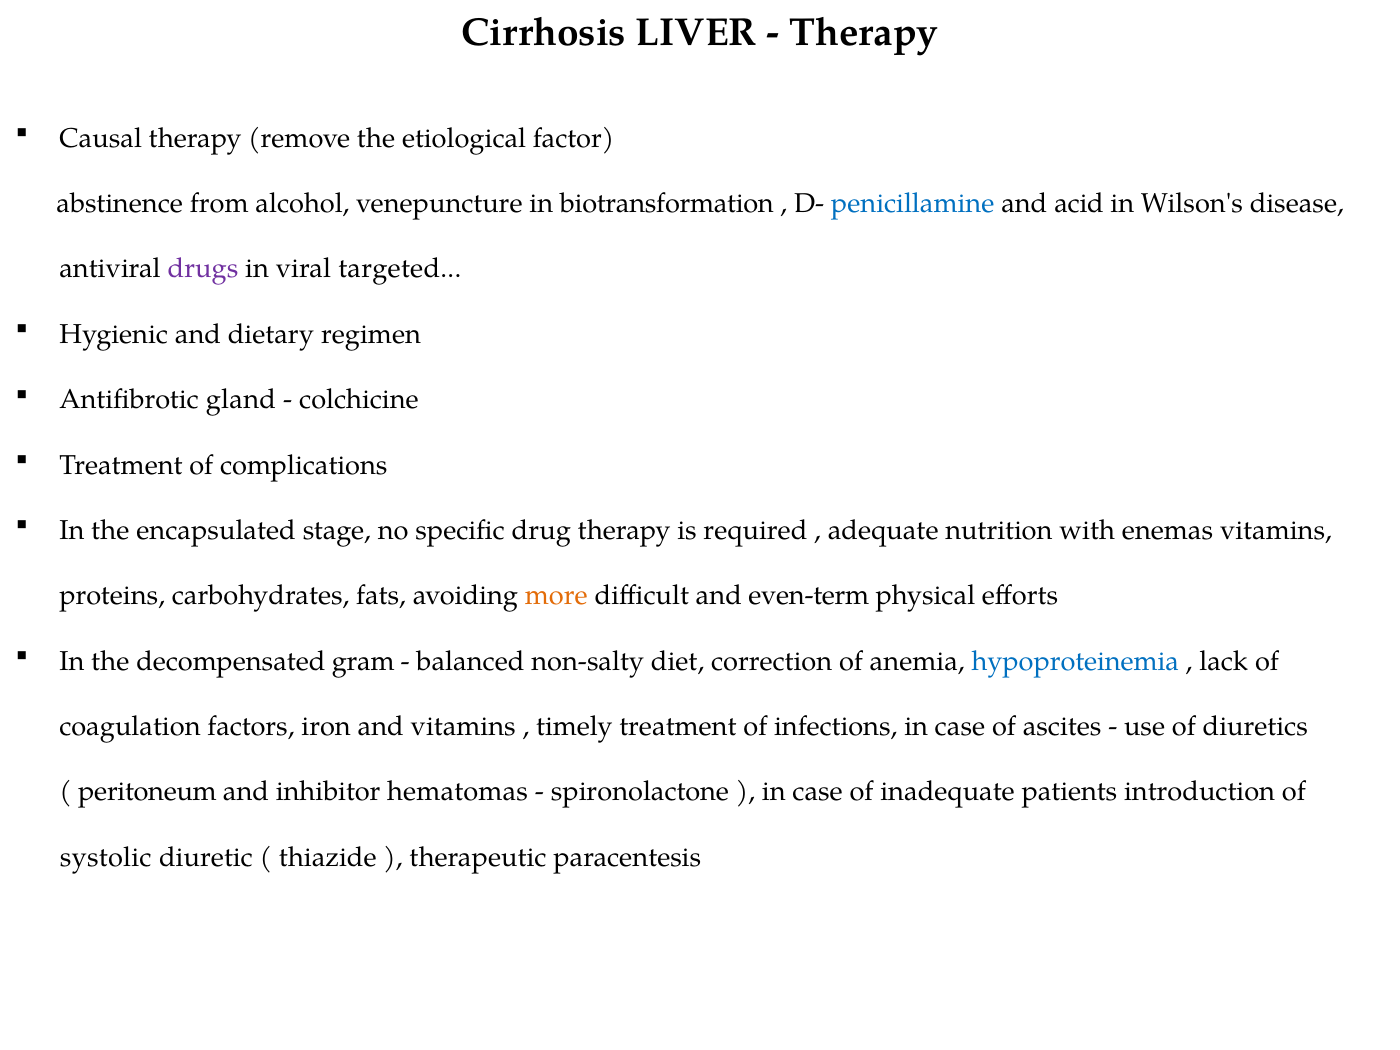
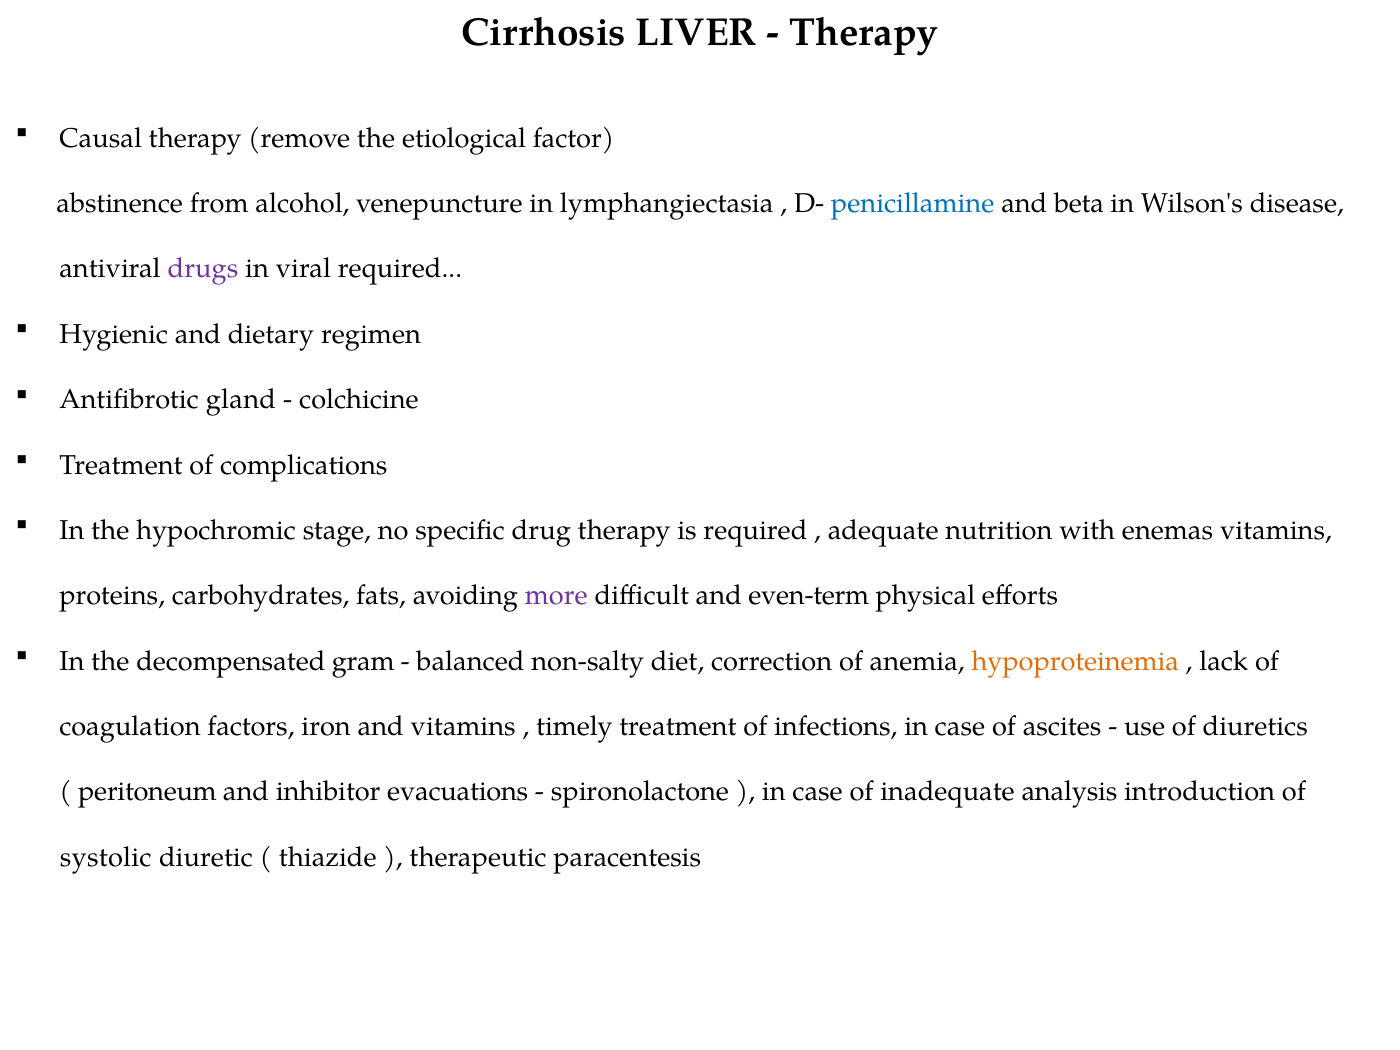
biotransformation: biotransformation -> lymphangiectasia
acid: acid -> beta
viral targeted: targeted -> required
encapsulated: encapsulated -> hypochromic
more colour: orange -> purple
hypoproteinemia colour: blue -> orange
hematomas: hematomas -> evacuations
patients: patients -> analysis
